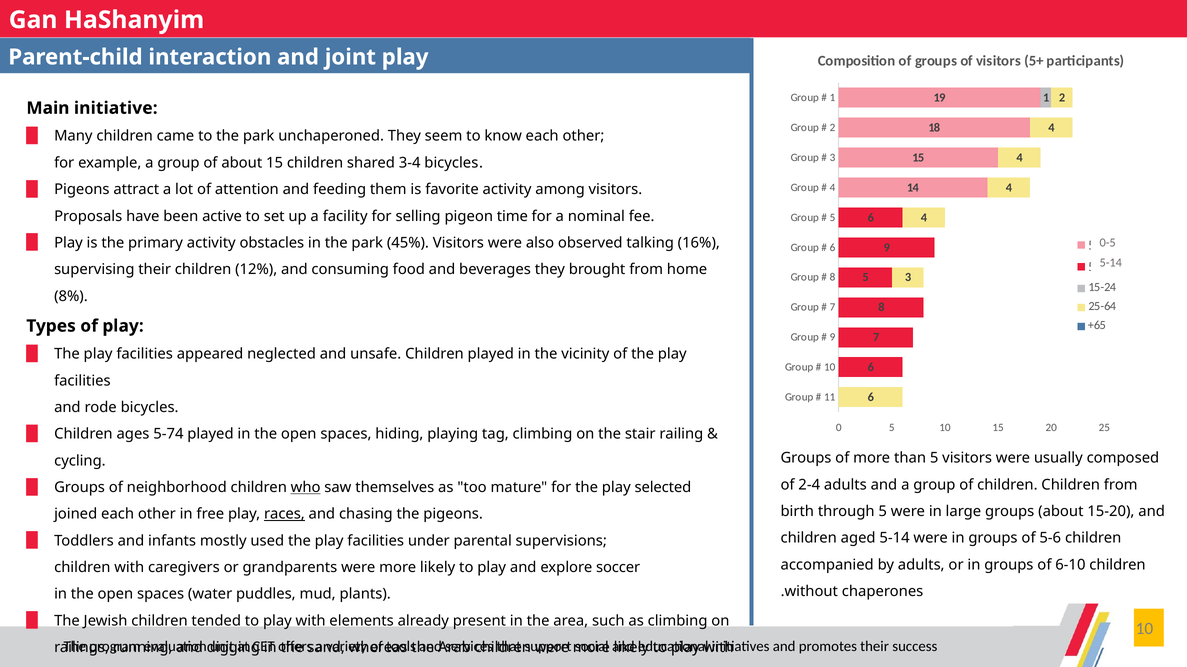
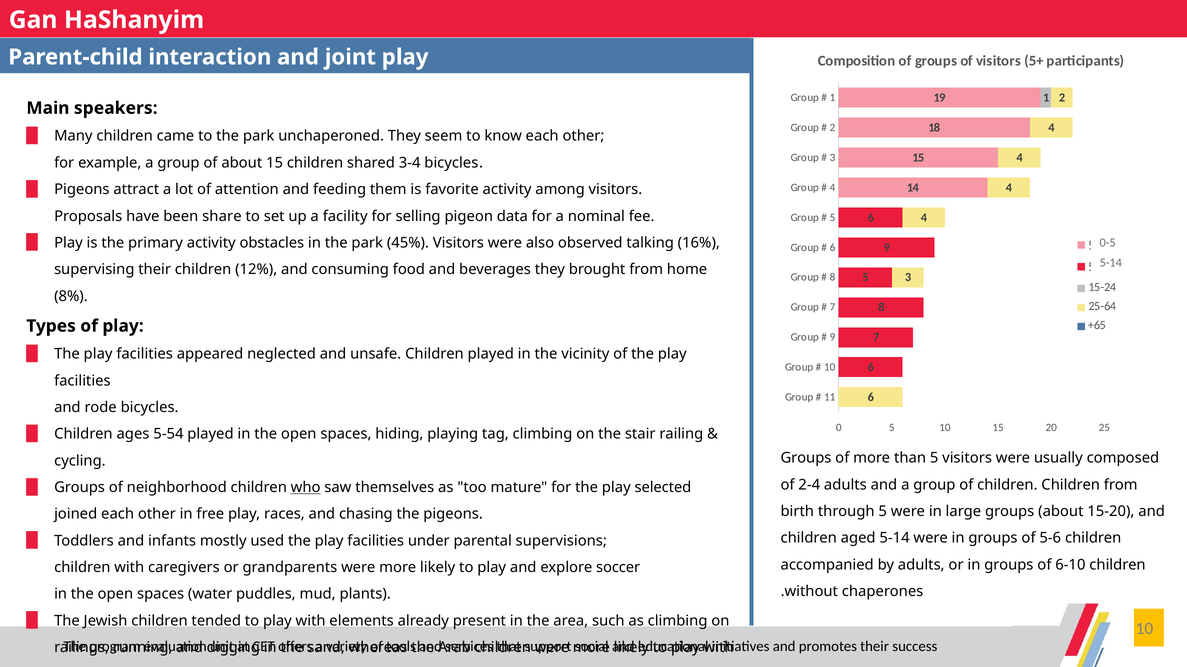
initiative: initiative -> speakers
active: active -> share
time: time -> data
5-74: 5-74 -> 5-54
races underline: present -> none
